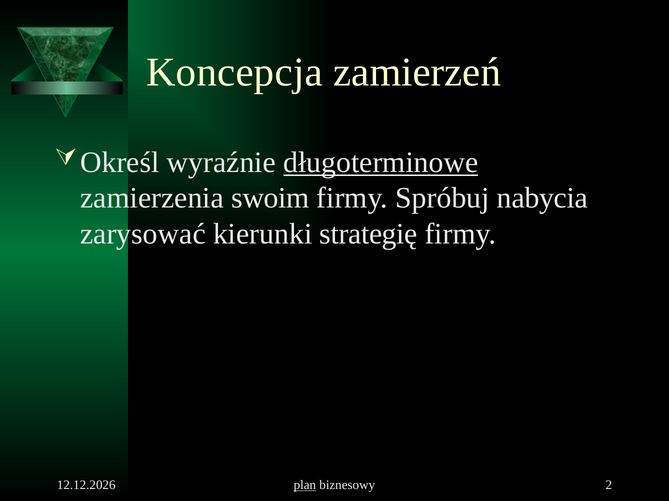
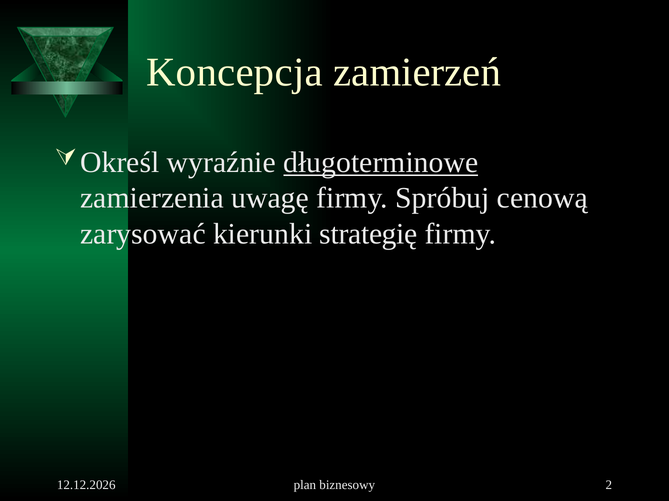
swoim: swoim -> uwagę
nabycia: nabycia -> cenową
plan underline: present -> none
